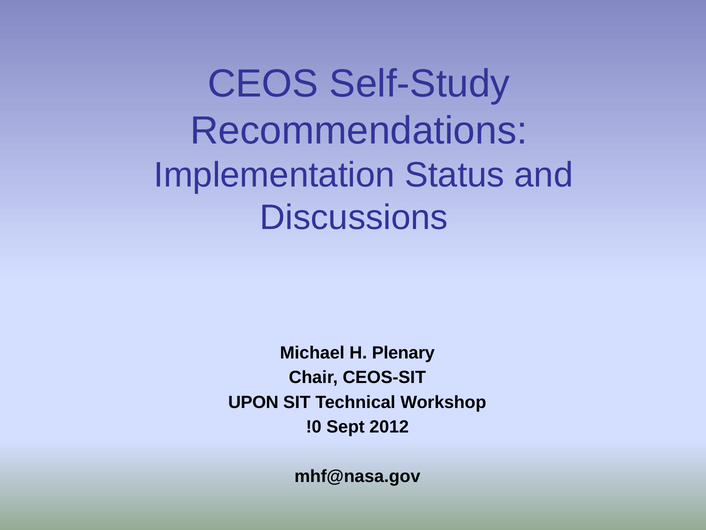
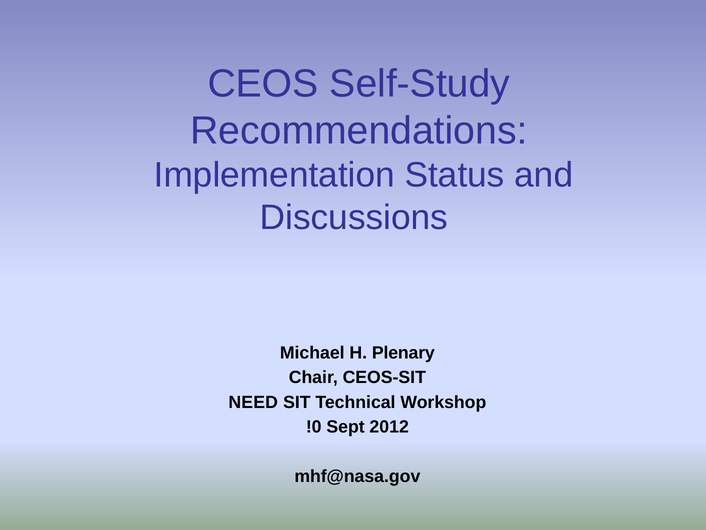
UPON: UPON -> NEED
